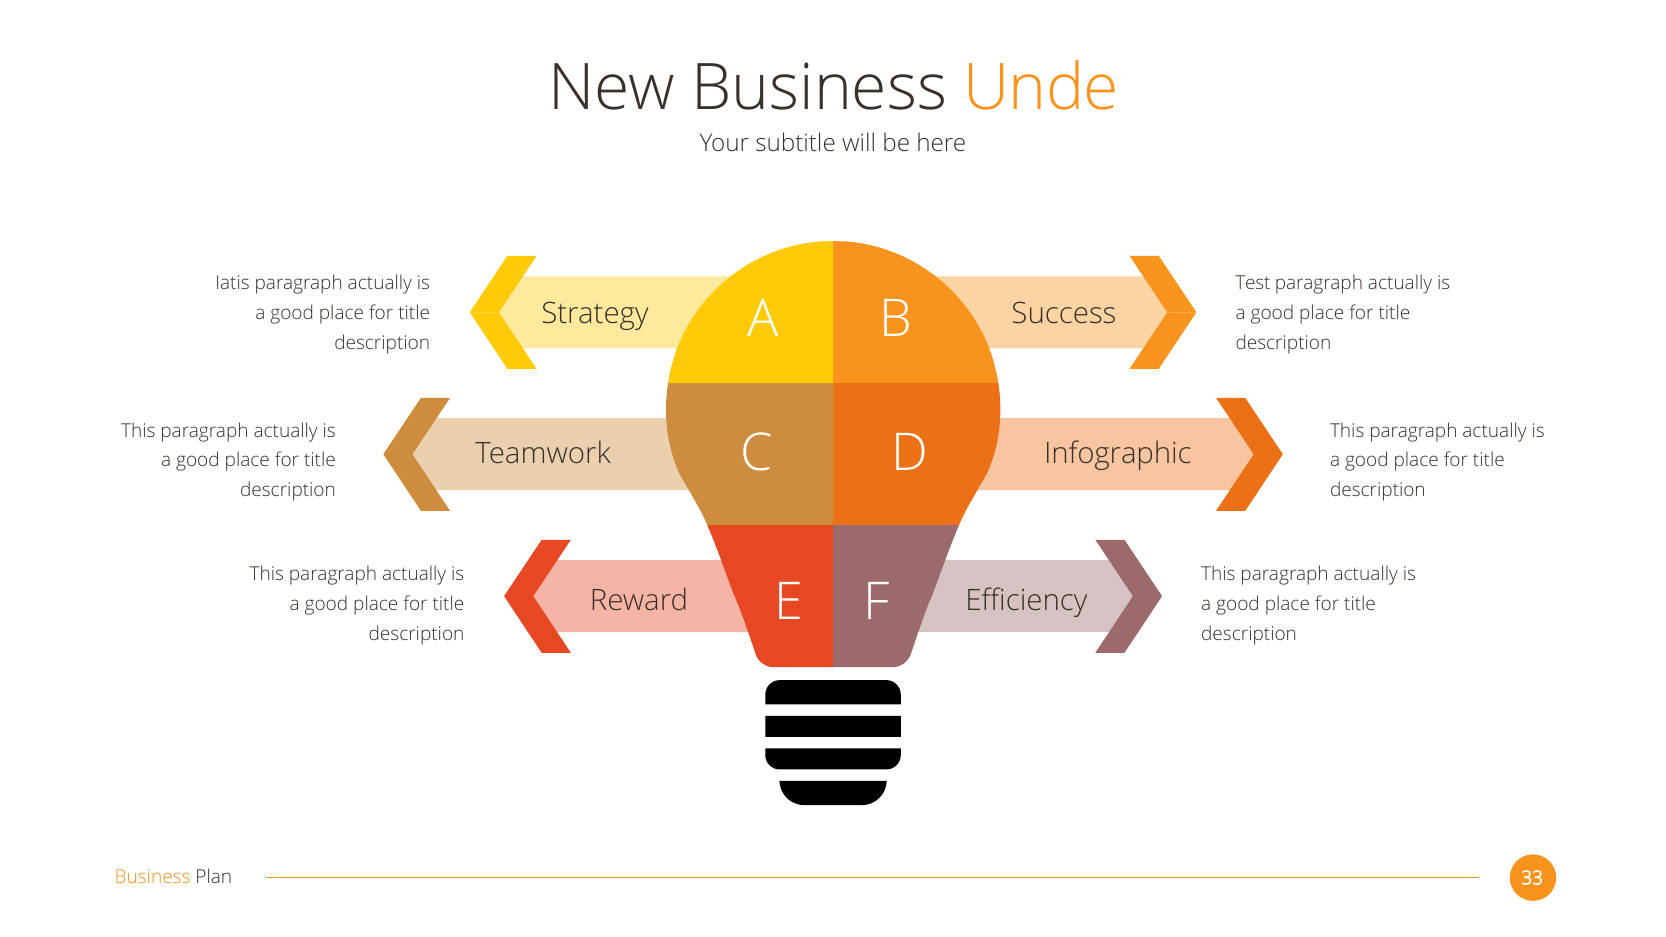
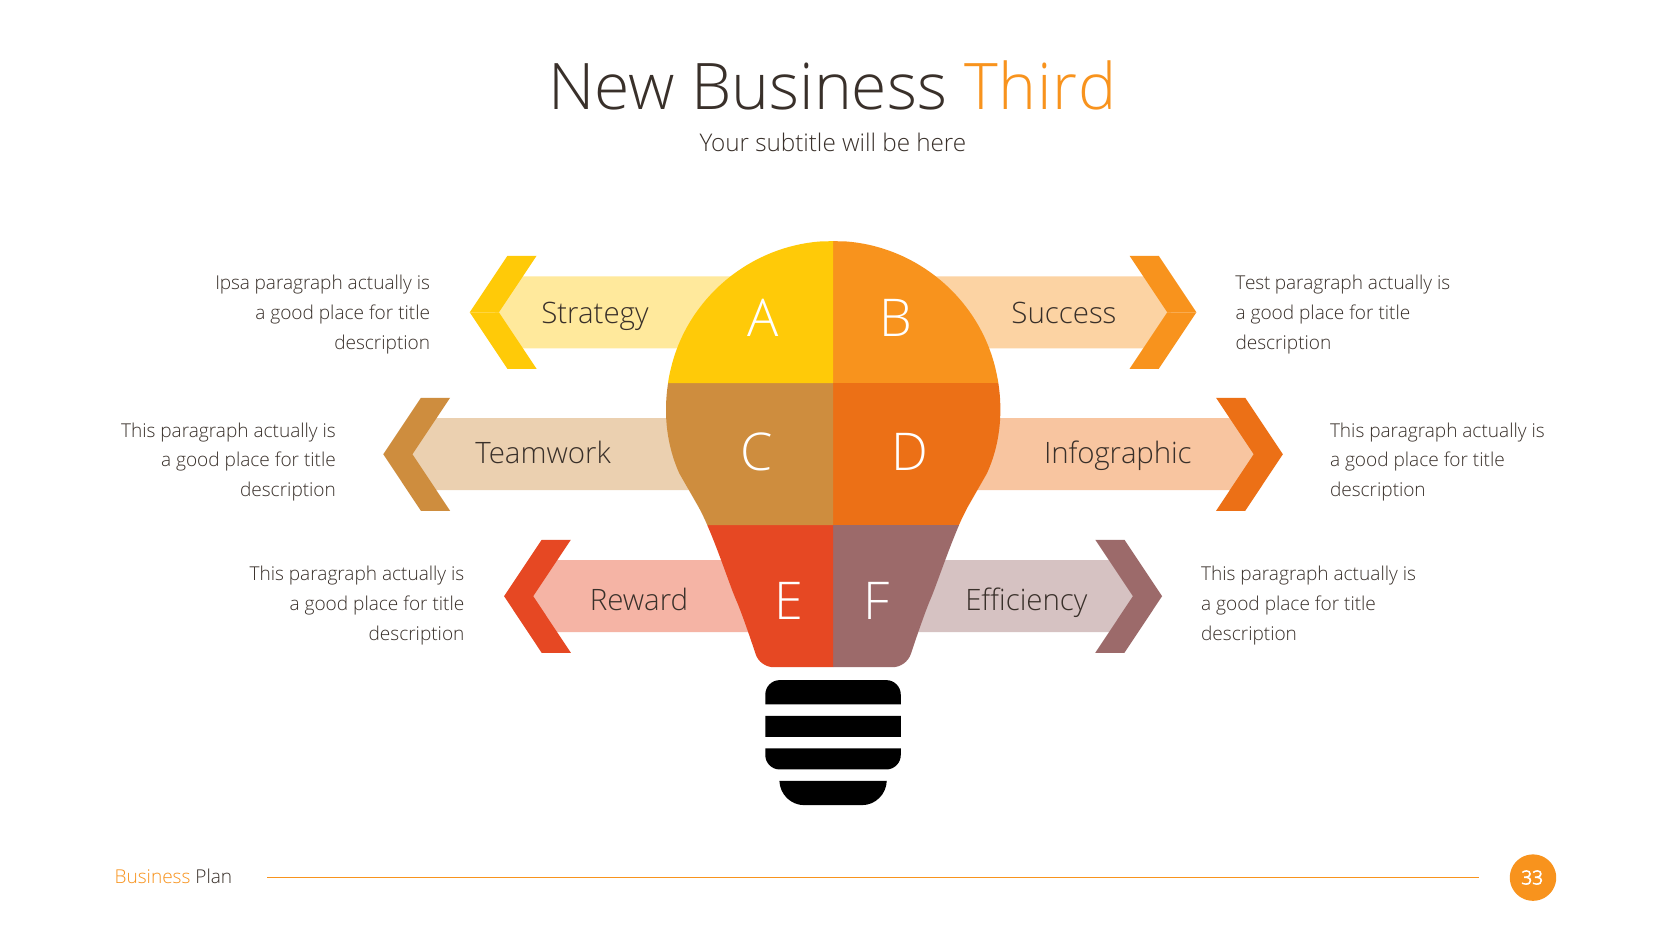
Unde: Unde -> Third
Iatis: Iatis -> Ipsa
